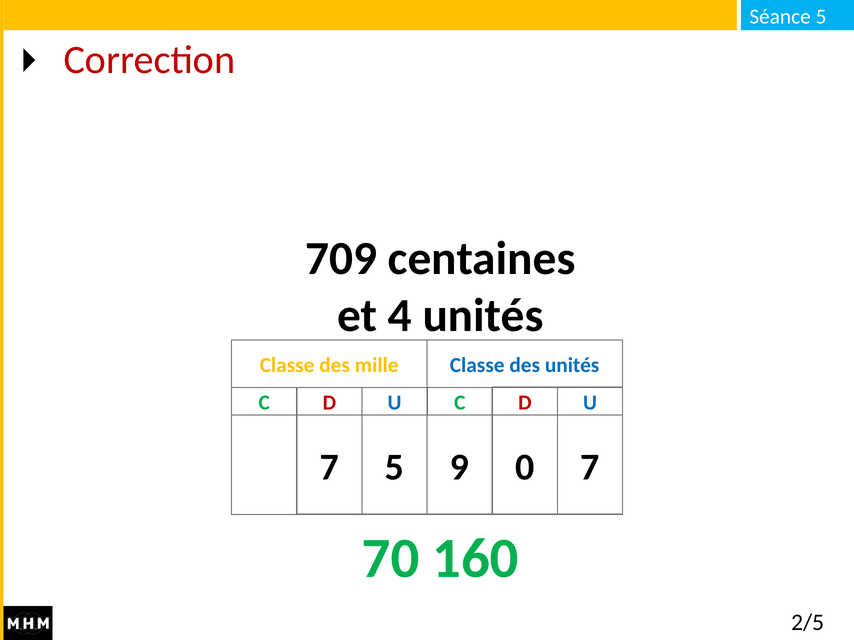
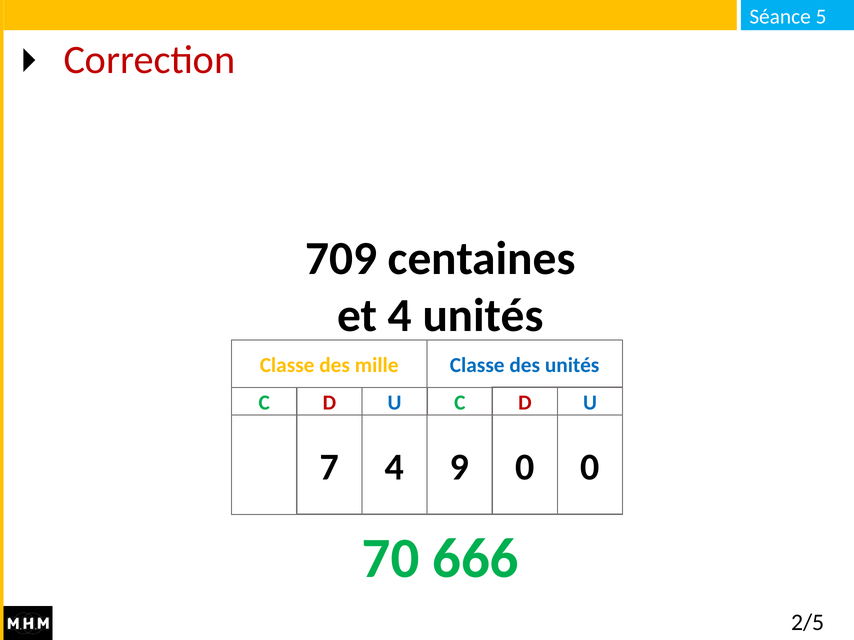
7 5: 5 -> 4
0 7: 7 -> 0
160: 160 -> 666
